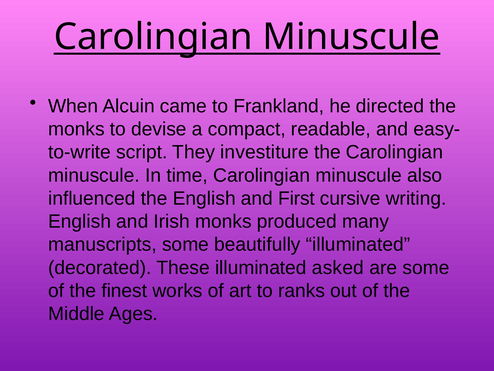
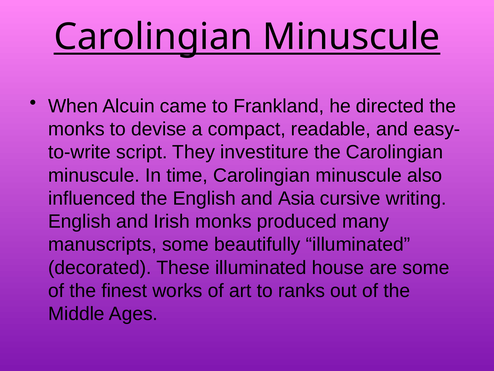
First: First -> Asia
asked: asked -> house
